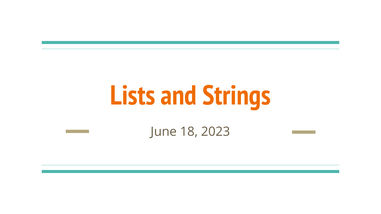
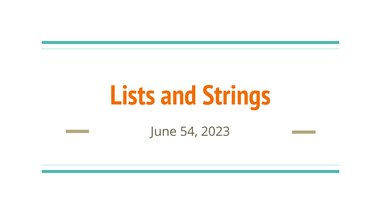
18: 18 -> 54
